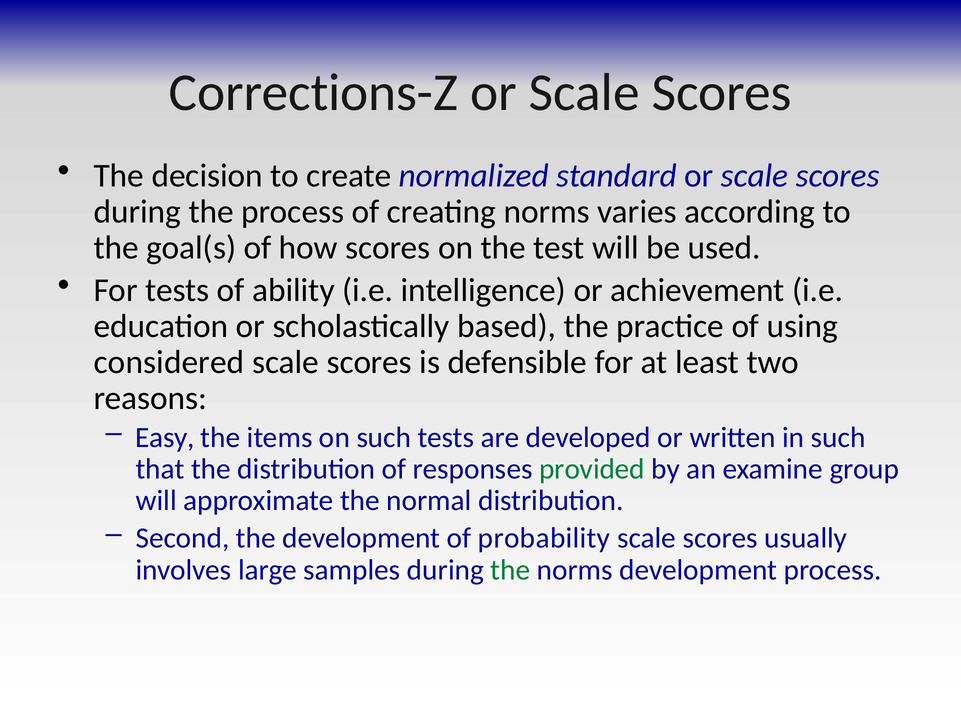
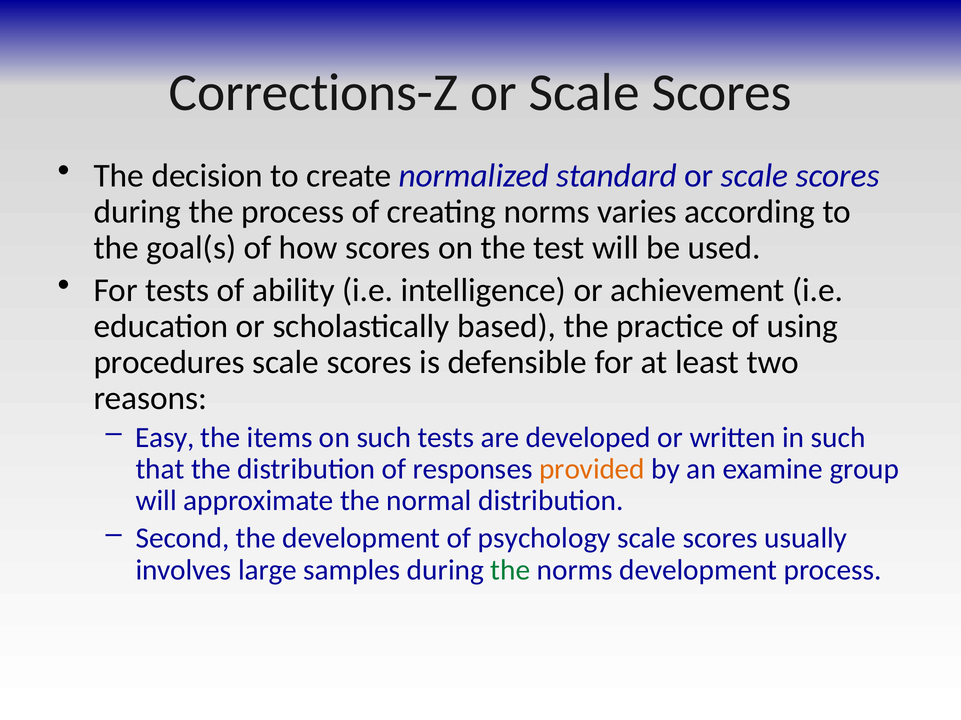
considered: considered -> procedures
provided colour: green -> orange
probability: probability -> psychology
